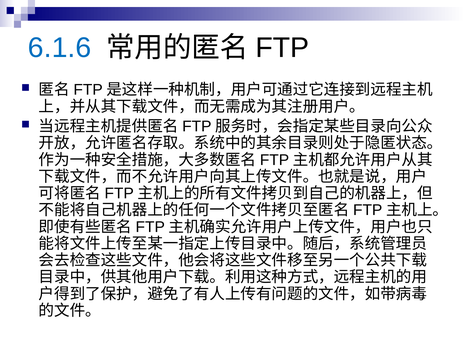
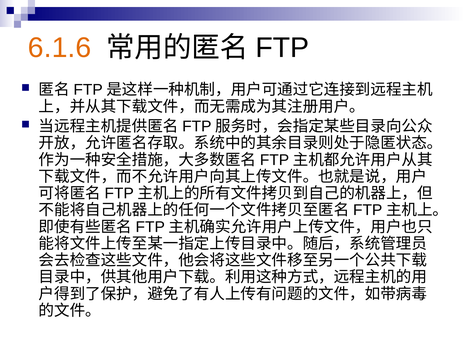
6.1.6 colour: blue -> orange
